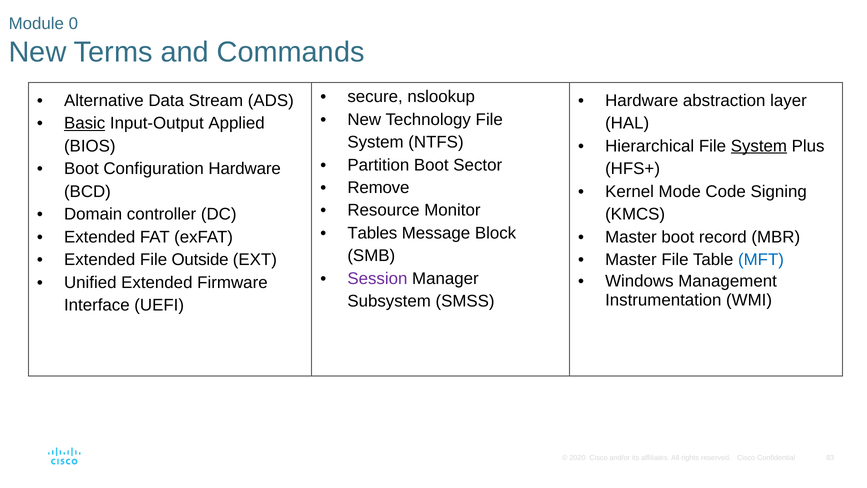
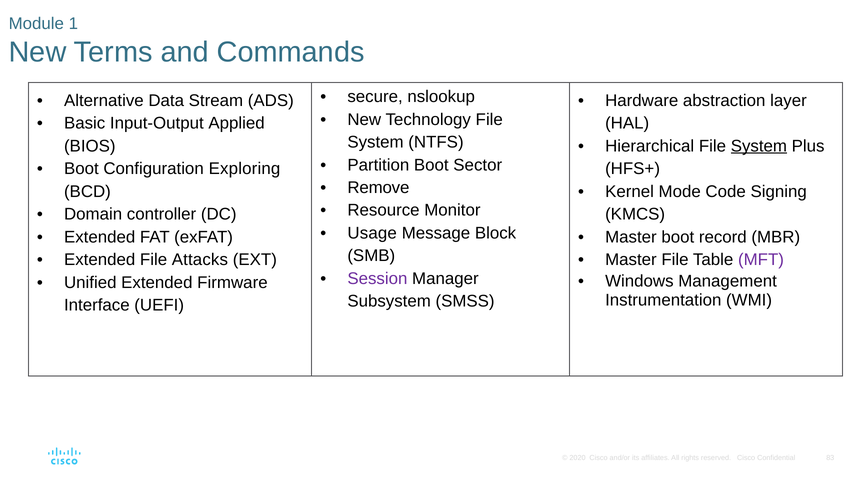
0: 0 -> 1
Basic underline: present -> none
Configuration Hardware: Hardware -> Exploring
Tables: Tables -> Usage
Outside: Outside -> Attacks
MFT colour: blue -> purple
